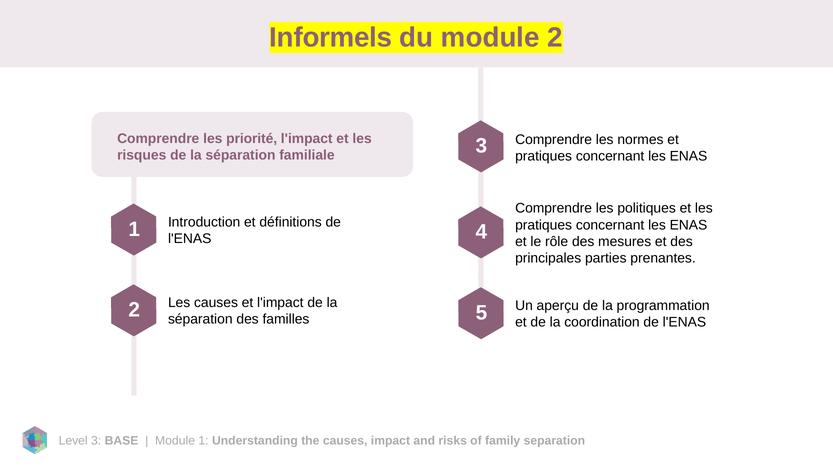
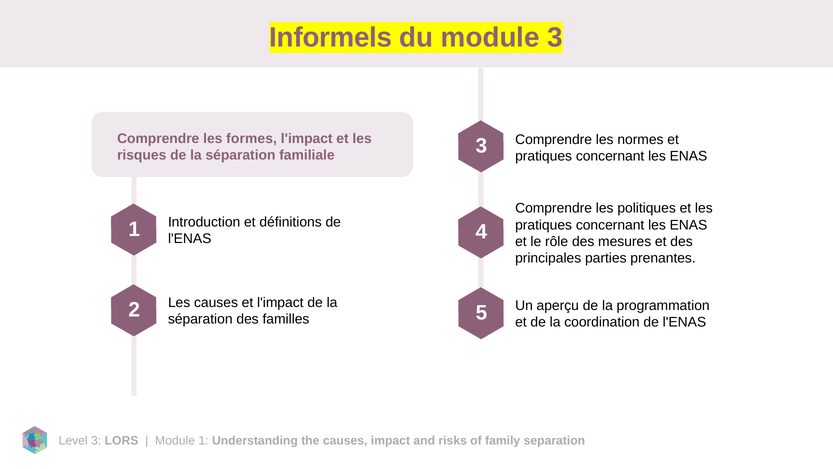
module 2: 2 -> 3
priorité: priorité -> formes
BASE: BASE -> LORS
